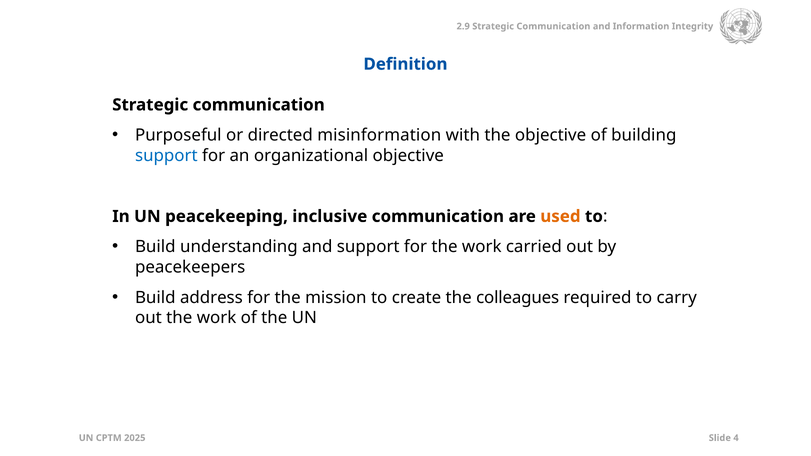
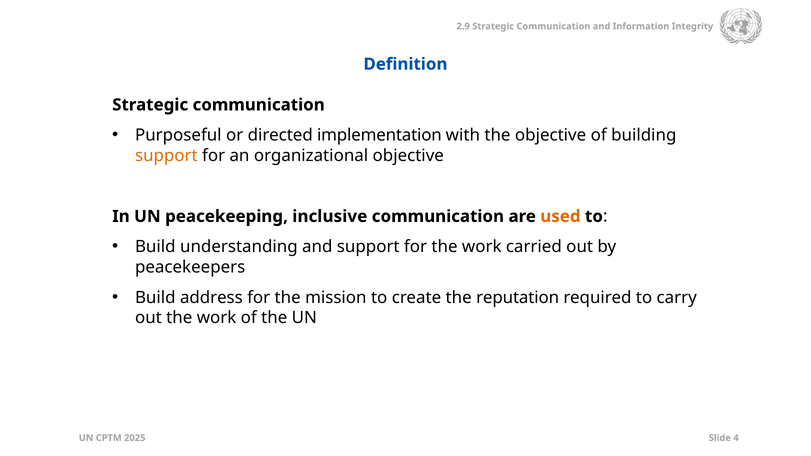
misinformation: misinformation -> implementation
support at (166, 156) colour: blue -> orange
colleagues: colleagues -> reputation
